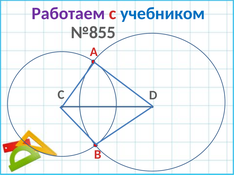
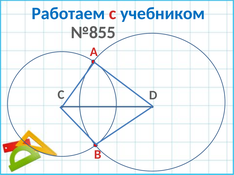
Работаем colour: purple -> blue
